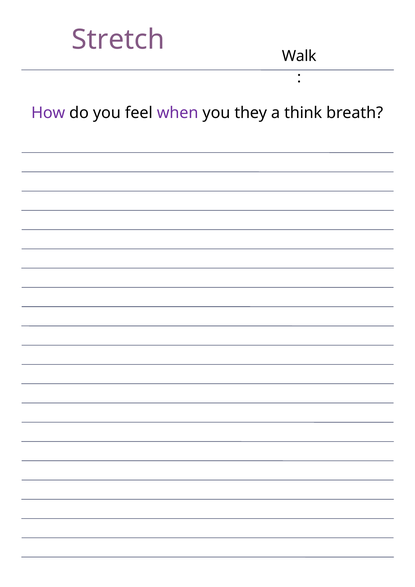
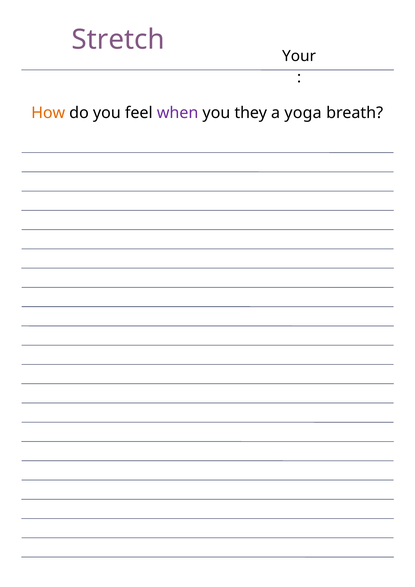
Walk: Walk -> Your
How colour: purple -> orange
think: think -> yoga
